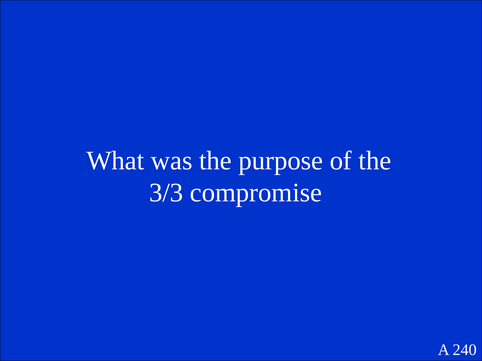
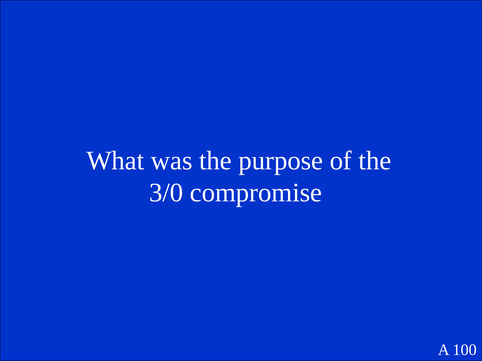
3/3: 3/3 -> 3/0
240: 240 -> 100
